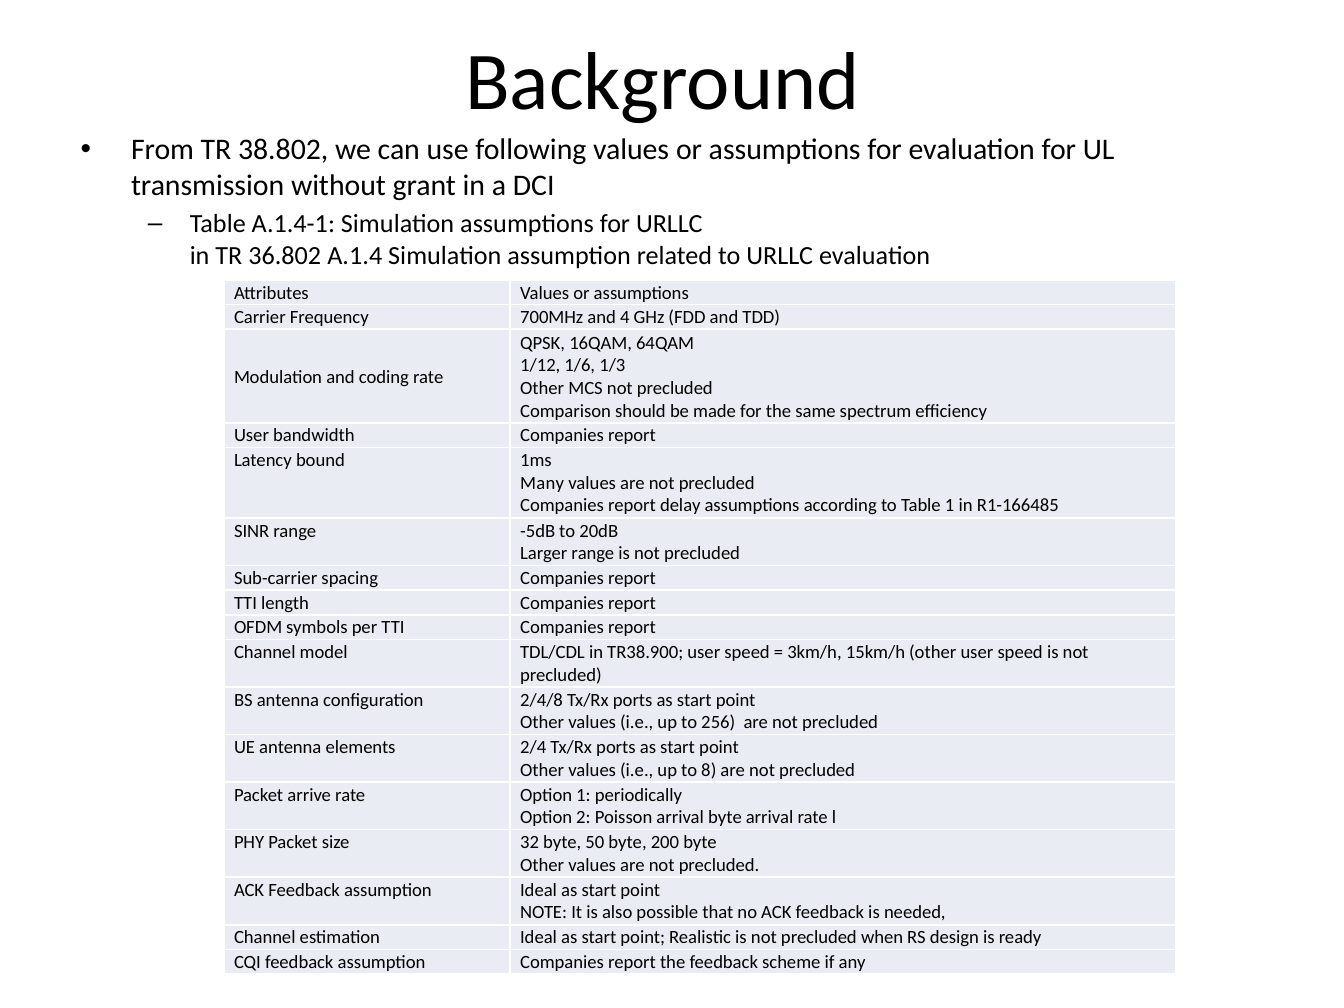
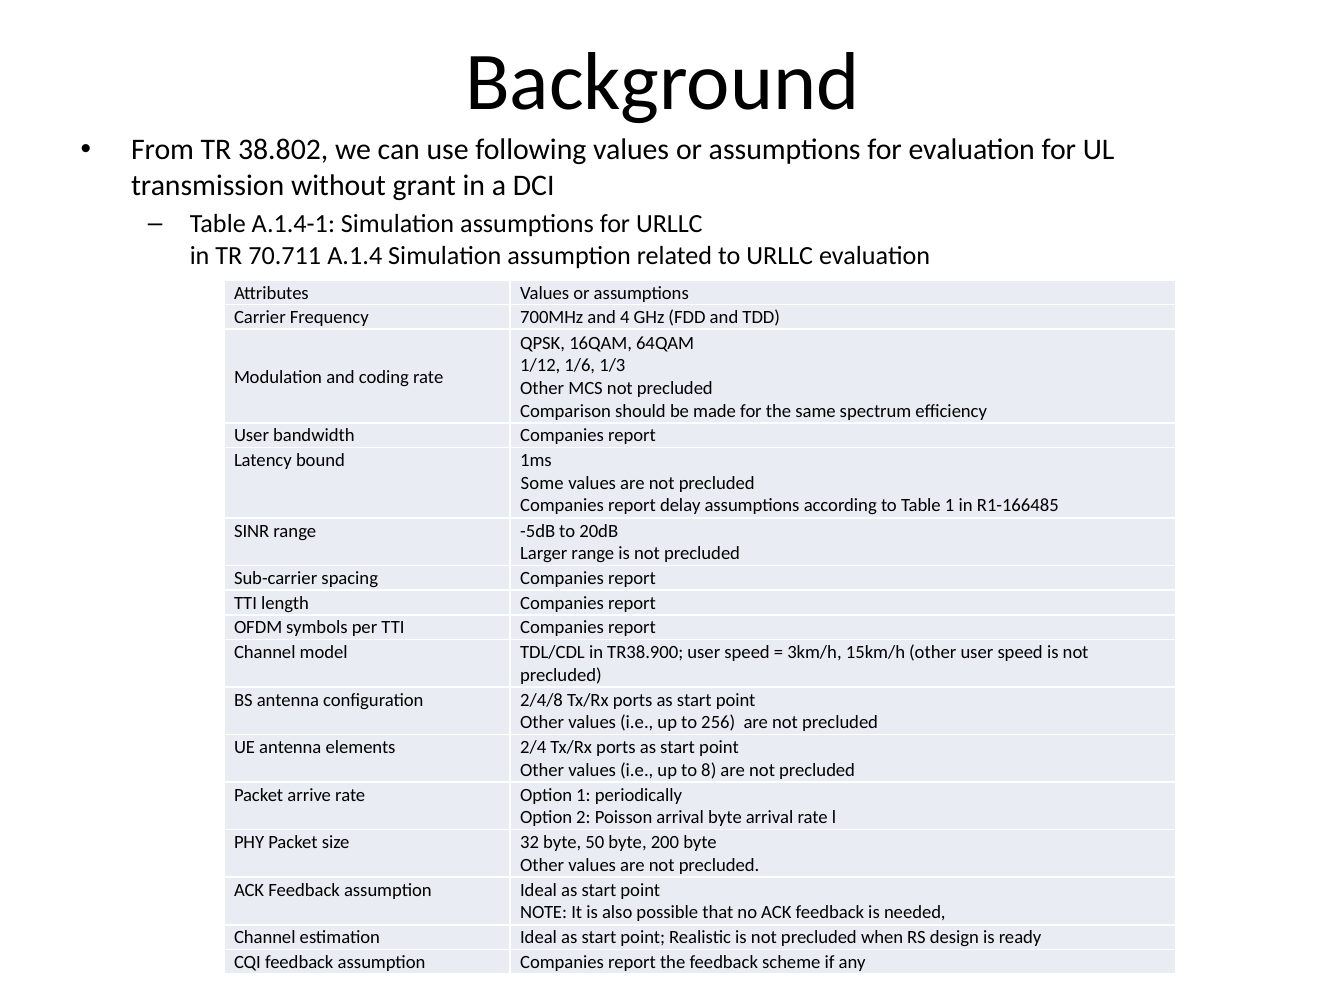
36.802: 36.802 -> 70.711
Many: Many -> Some
